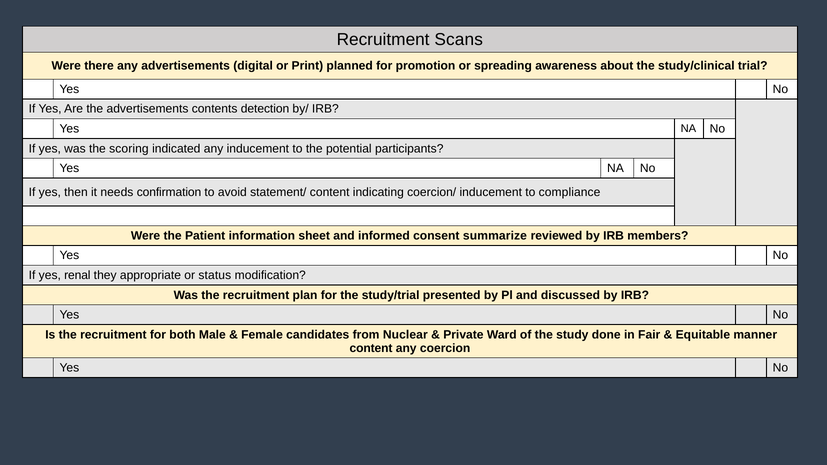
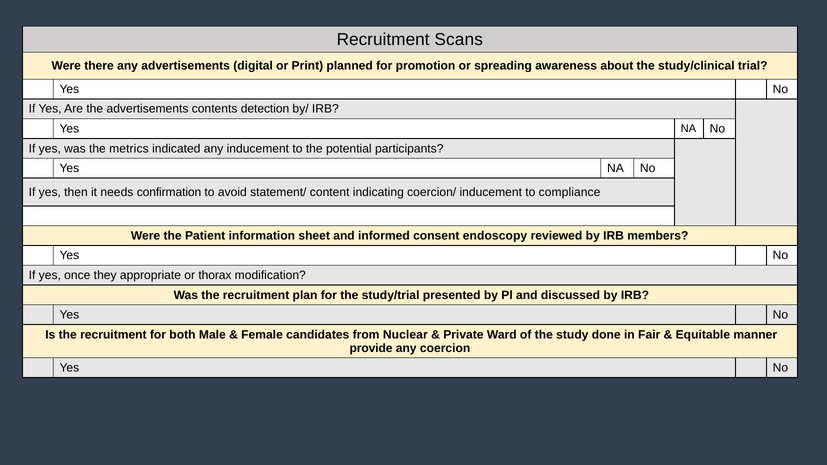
scoring: scoring -> metrics
summarize: summarize -> endoscopy
renal: renal -> once
status: status -> thorax
content at (371, 348): content -> provide
